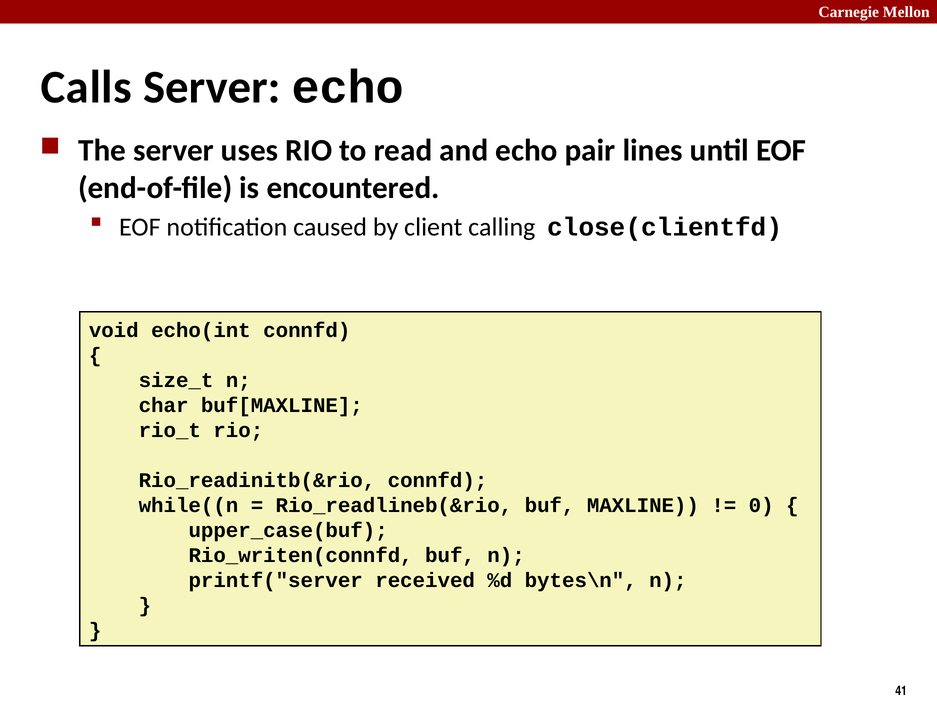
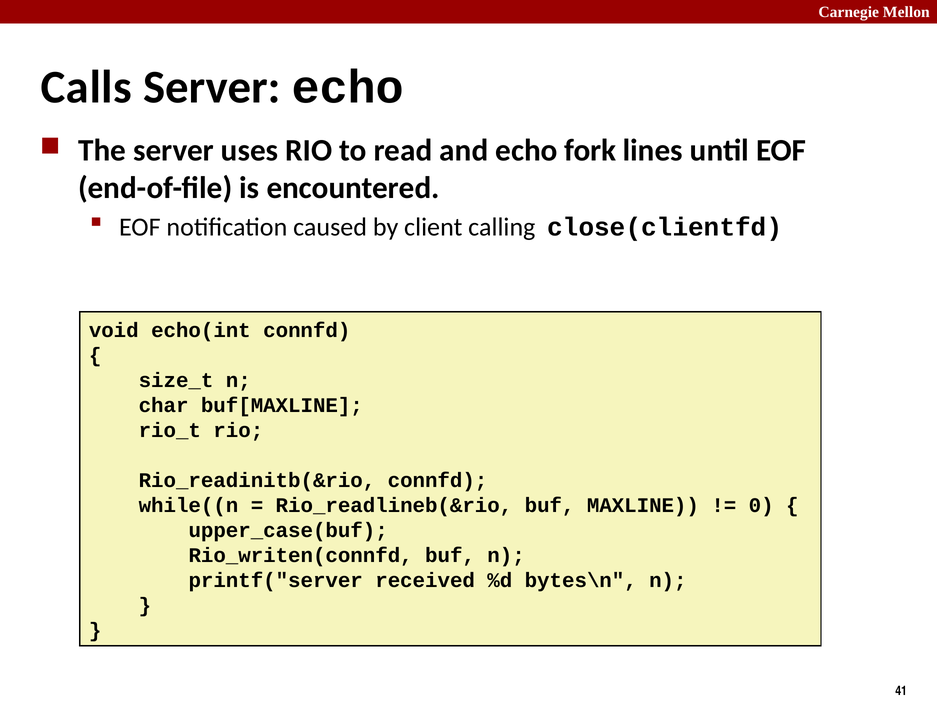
pair: pair -> fork
